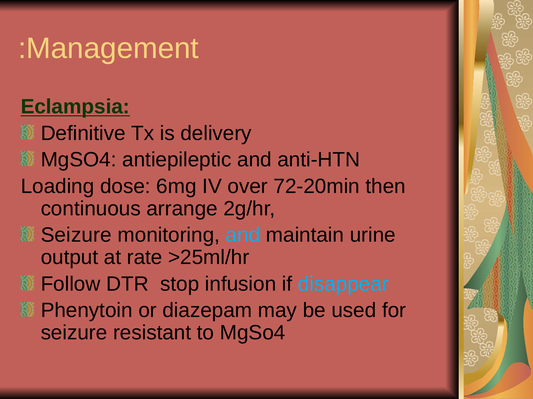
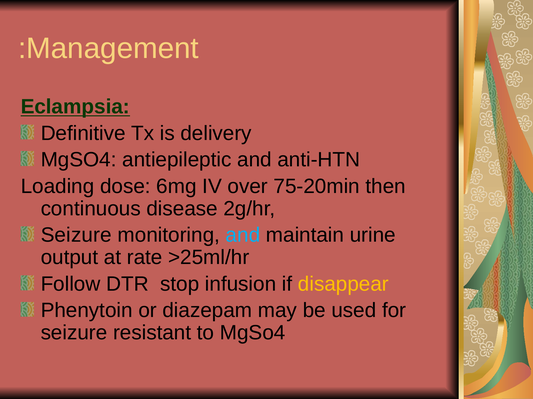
72-20min: 72-20min -> 75-20min
arrange: arrange -> disease
disappear colour: light blue -> yellow
